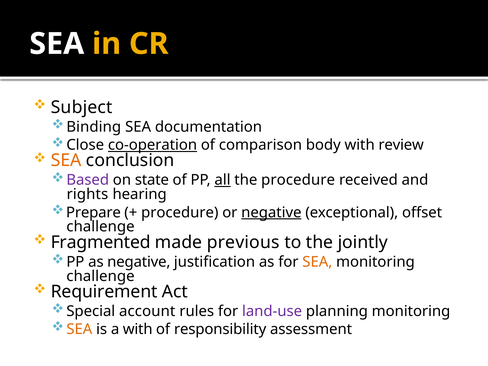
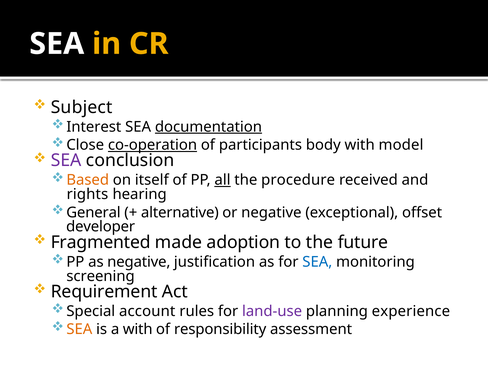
Binding: Binding -> Interest
documentation underline: none -> present
comparison: comparison -> participants
review: review -> model
SEA at (66, 160) colour: orange -> purple
Based colour: purple -> orange
state: state -> itself
Prepare: Prepare -> General
procedure at (180, 212): procedure -> alternative
negative at (271, 212) underline: present -> none
challenge at (100, 227): challenge -> developer
previous: previous -> adoption
jointly: jointly -> future
SEA at (317, 262) colour: orange -> blue
challenge at (100, 276): challenge -> screening
planning monitoring: monitoring -> experience
